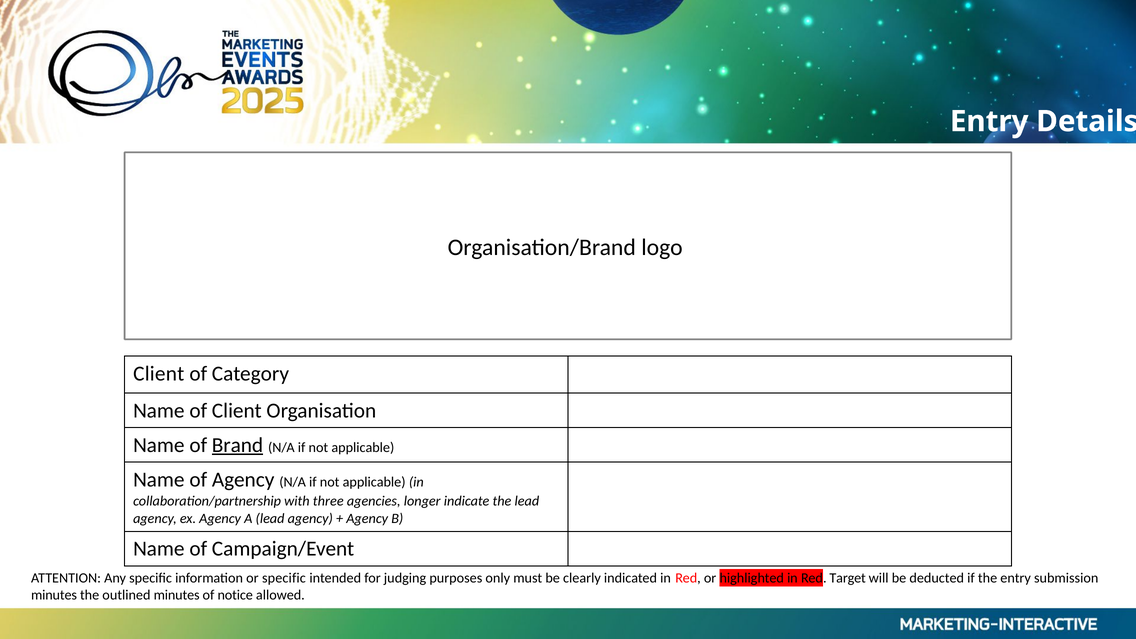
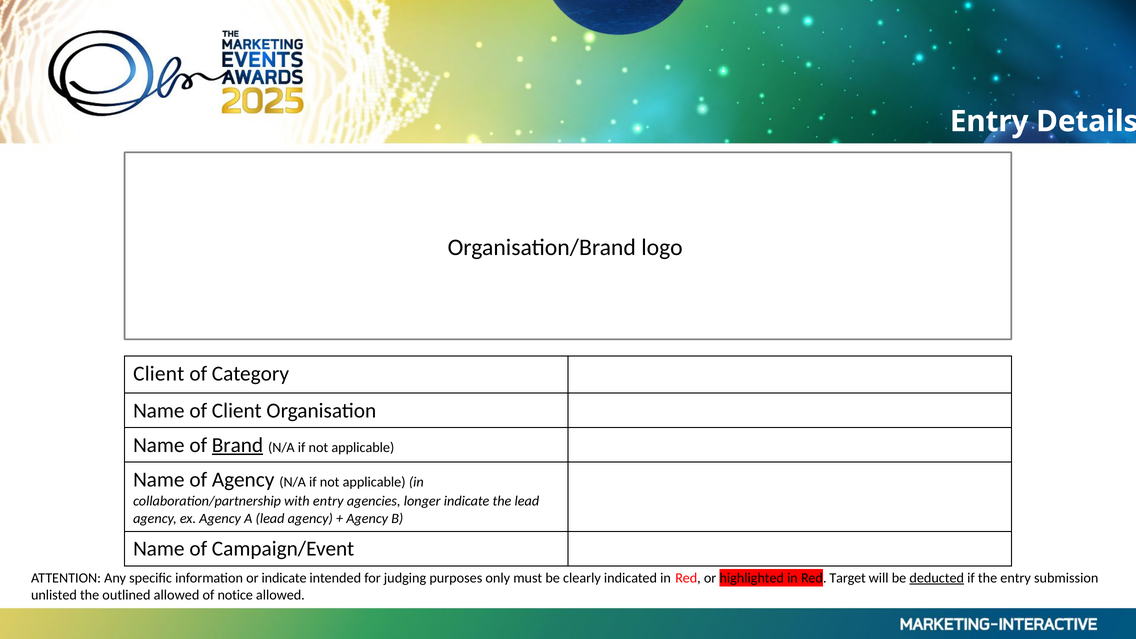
with three: three -> entry
or specific: specific -> indicate
deducted underline: none -> present
minutes at (54, 595): minutes -> unlisted
outlined minutes: minutes -> allowed
